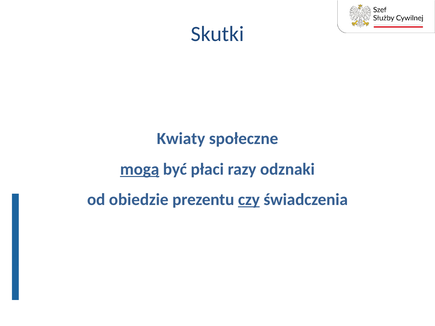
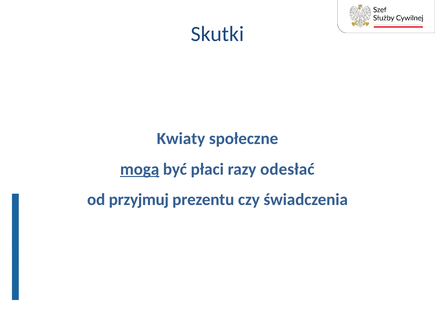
odznaki: odznaki -> odesłać
obiedzie: obiedzie -> przyjmuj
czy underline: present -> none
